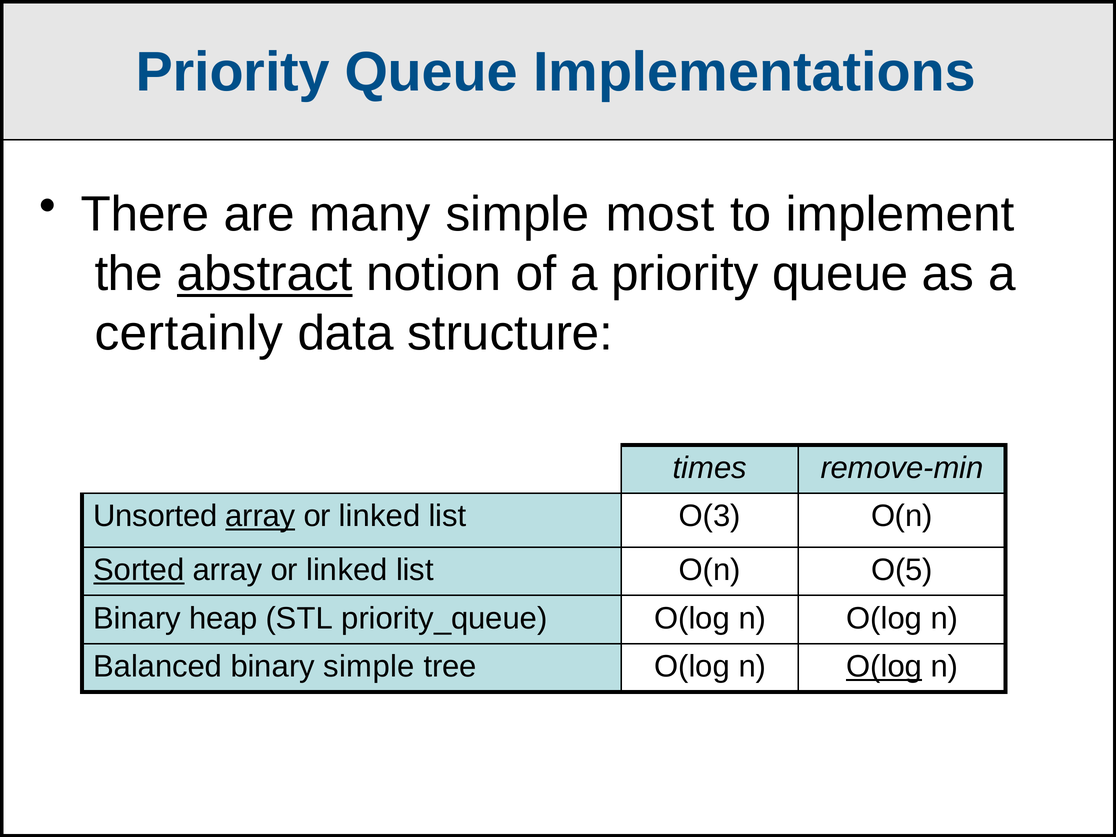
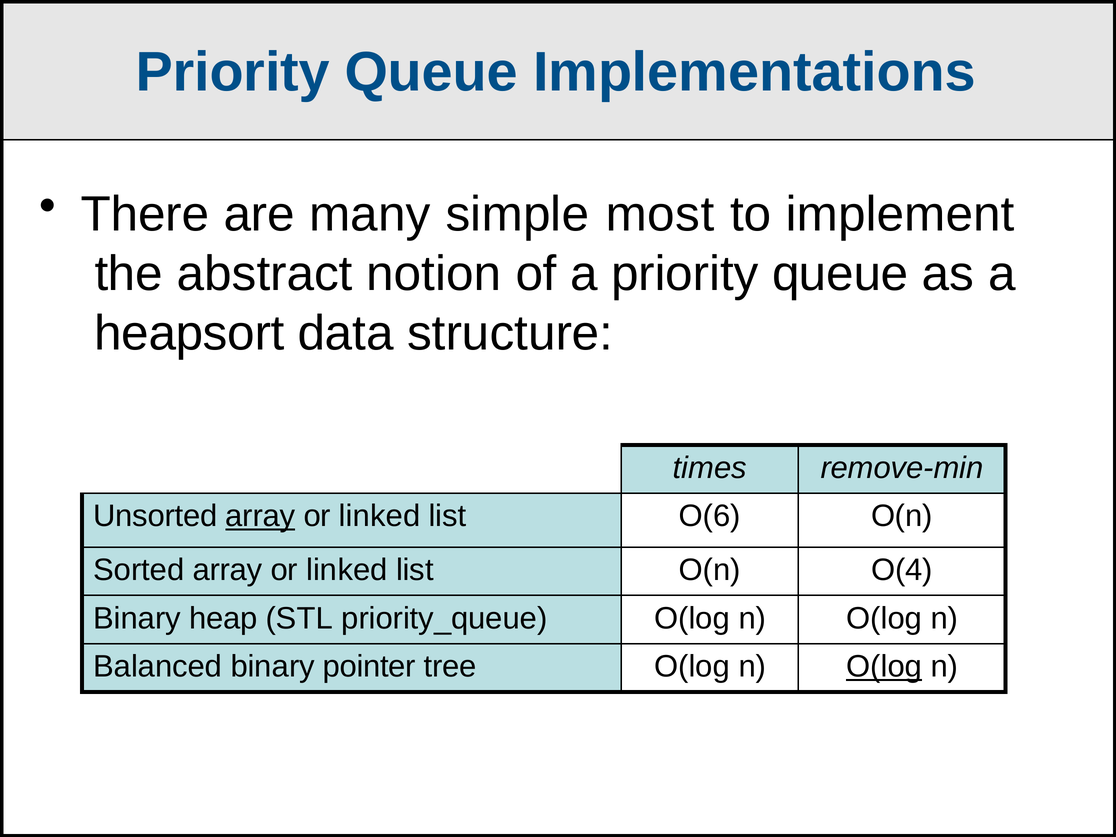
abstract underline: present -> none
certainly: certainly -> heapsort
O(3: O(3 -> O(6
Sorted underline: present -> none
O(5: O(5 -> O(4
binary simple: simple -> pointer
